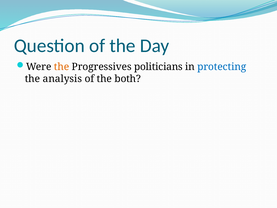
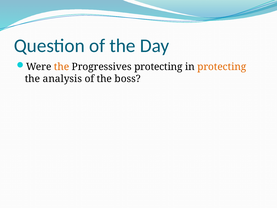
Progressives politicians: politicians -> protecting
protecting at (222, 67) colour: blue -> orange
both: both -> boss
